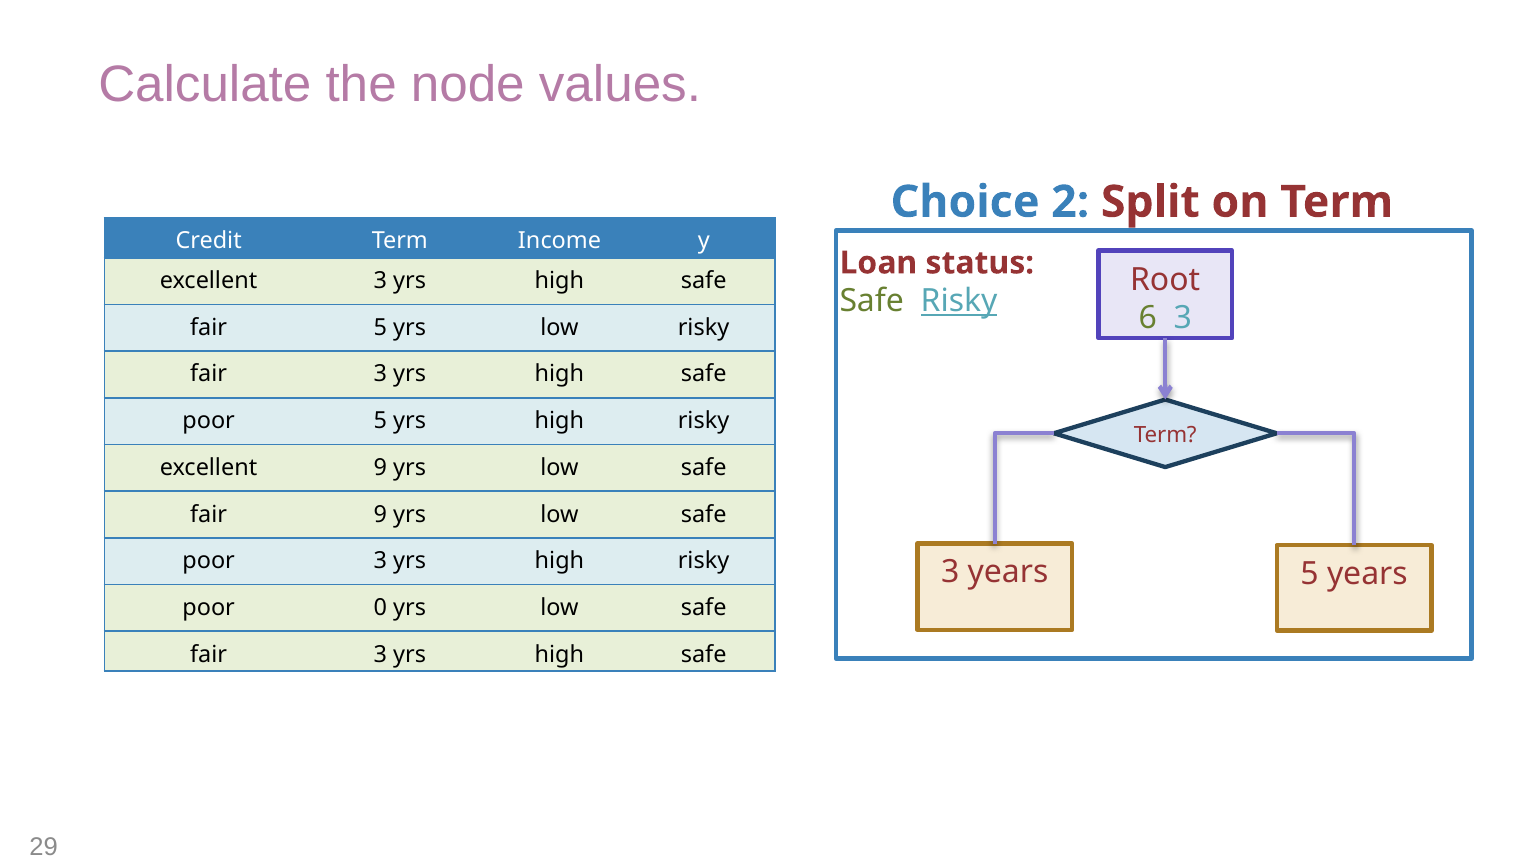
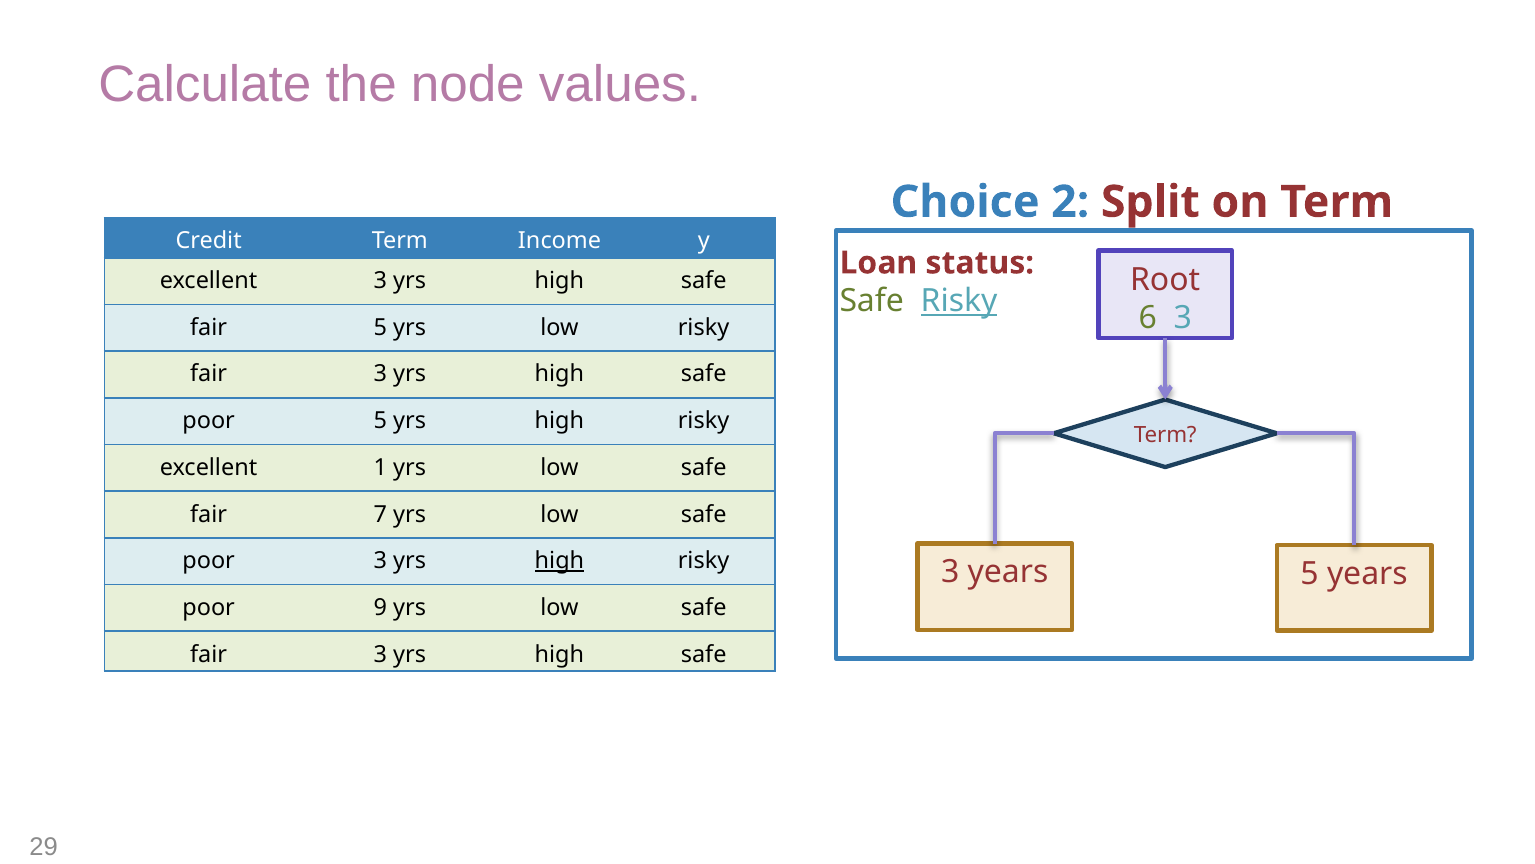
excellent 9: 9 -> 1
fair 9: 9 -> 7
high at (559, 561) underline: none -> present
0: 0 -> 9
